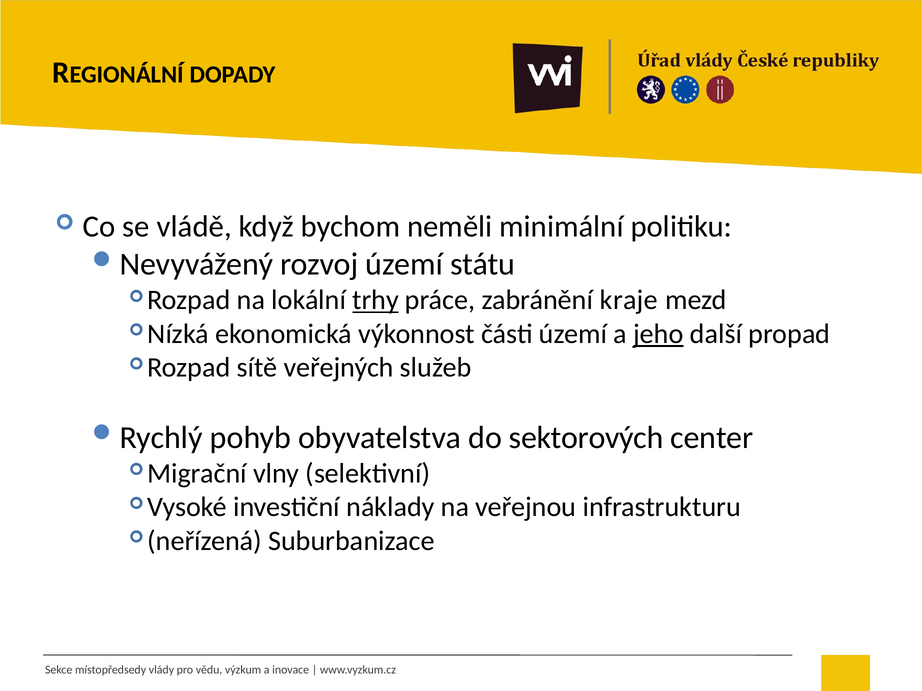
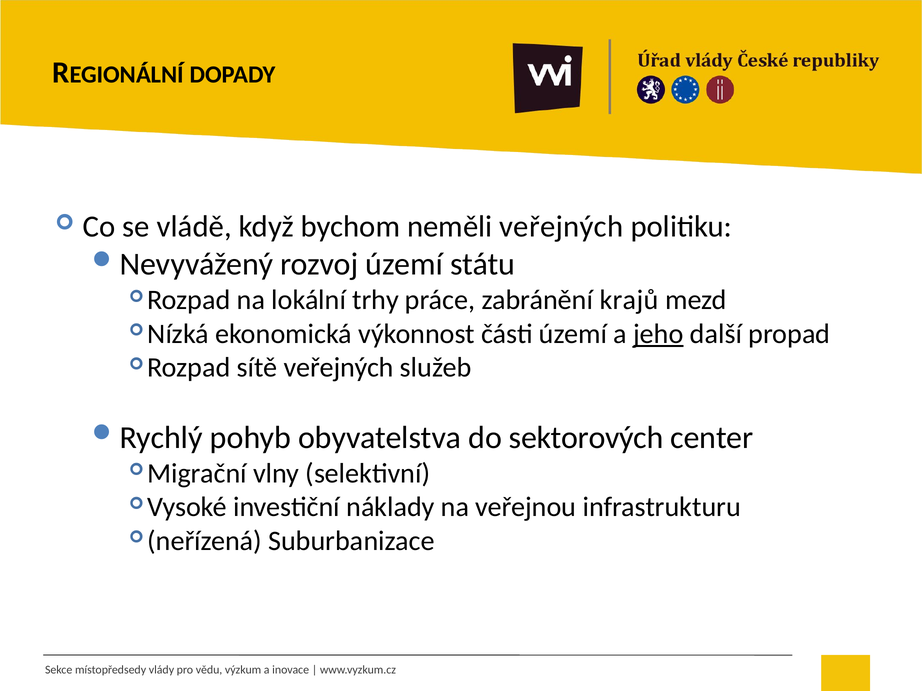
neměli minimální: minimální -> veřejných
trhy underline: present -> none
kraje: kraje -> krajů
